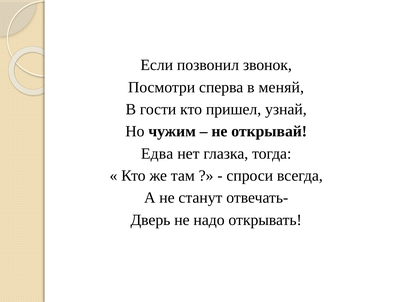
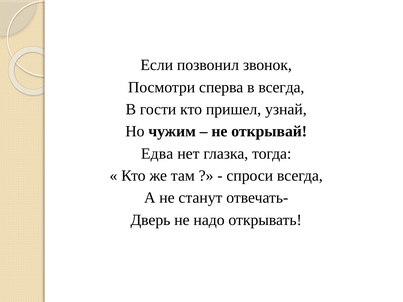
в меняй: меняй -> всегда
